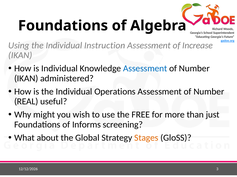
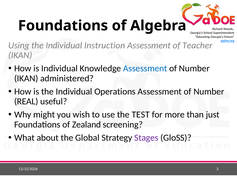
Increase: Increase -> Teacher
FREE: FREE -> TEST
Informs: Informs -> Zealand
Stages colour: orange -> purple
